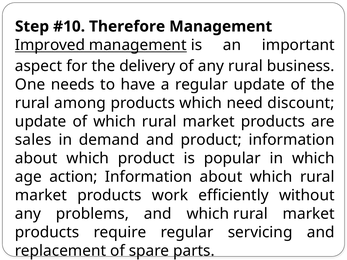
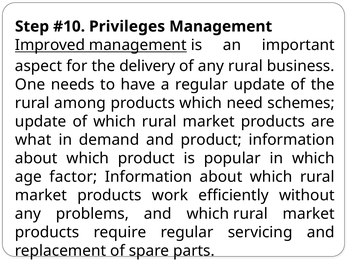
Therefore: Therefore -> Privileges
discount: discount -> schemes
sales: sales -> what
action: action -> factor
